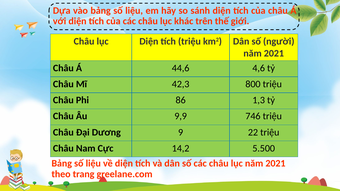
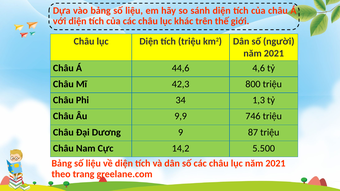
86: 86 -> 34
22: 22 -> 87
